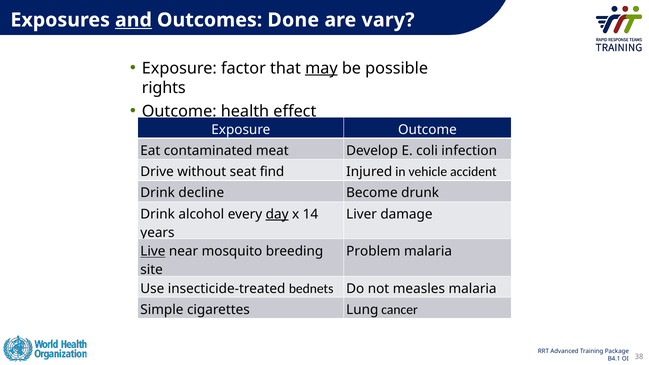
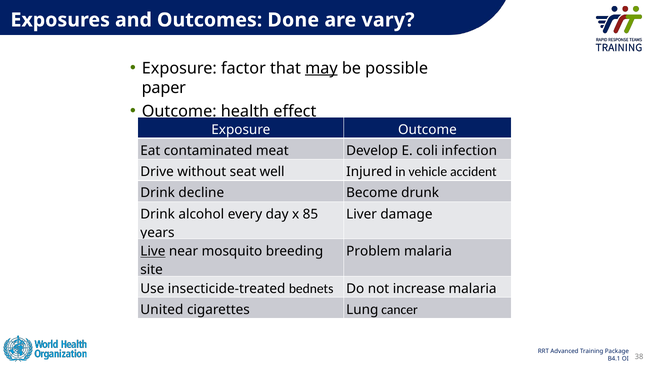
and underline: present -> none
rights: rights -> paper
find: find -> well
day underline: present -> none
14: 14 -> 85
measles: measles -> increase
Simple: Simple -> United
